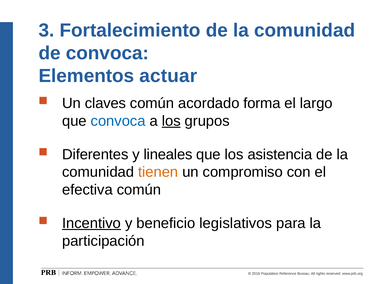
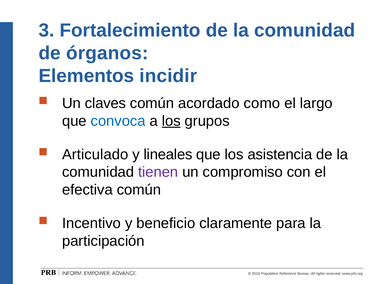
de convoca: convoca -> órganos
actuar: actuar -> incidir
forma: forma -> como
Diferentes: Diferentes -> Articulado
tienen colour: orange -> purple
Incentivo underline: present -> none
legislativos: legislativos -> claramente
